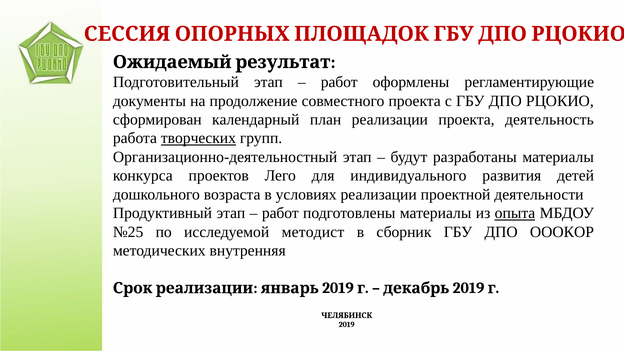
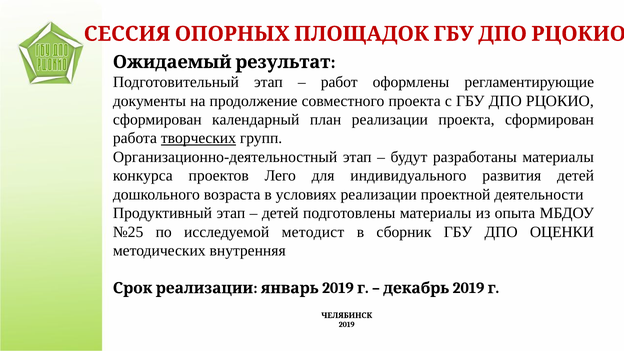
проекта деятельность: деятельность -> сформирован
работ at (280, 213): работ -> детей
опыта underline: present -> none
ОООКОР: ОООКОР -> ОЦЕНКИ
